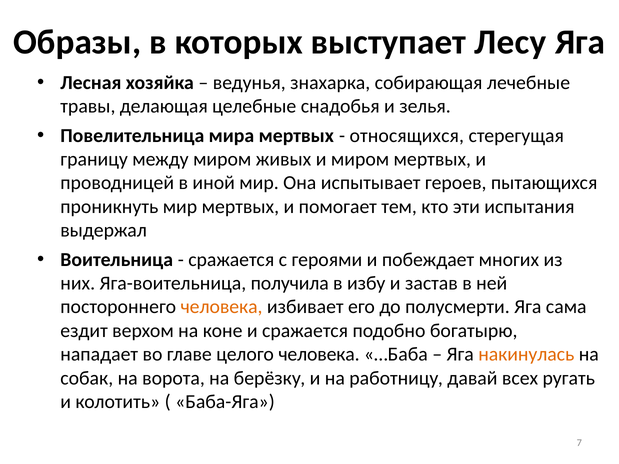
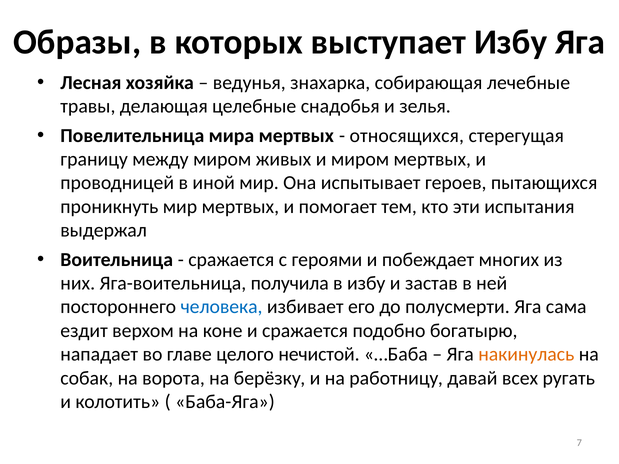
выступает Лесу: Лесу -> Избу
человека at (222, 307) colour: orange -> blue
целого человека: человека -> нечистой
